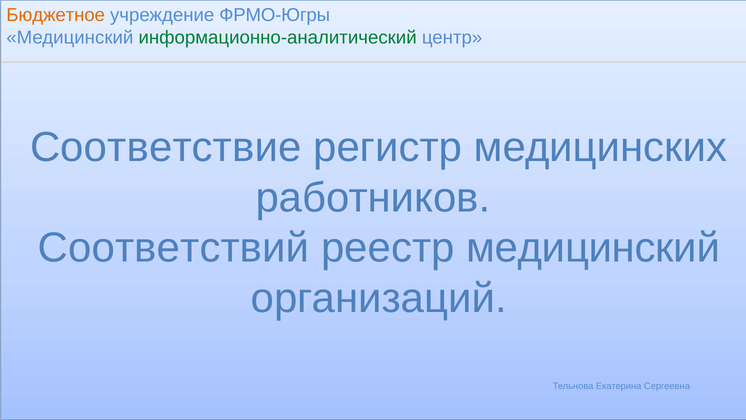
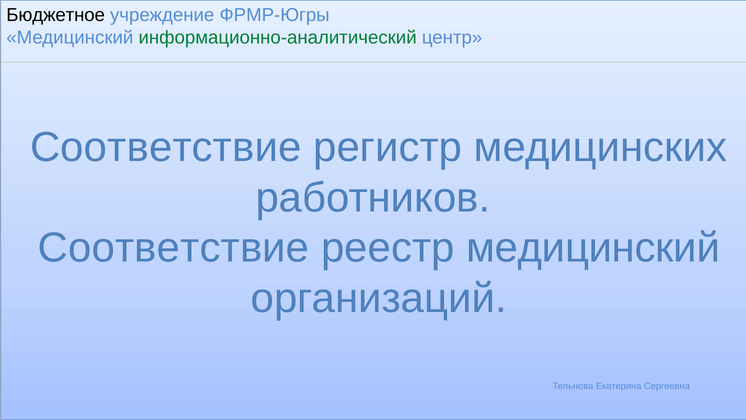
Бюджетное colour: orange -> black
ФРМО-Югры: ФРМО-Югры -> ФРМР-Югры
Соответствий at (174, 248): Соответствий -> Соответствие
